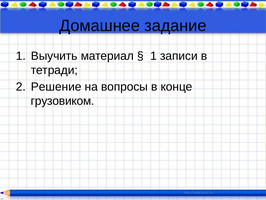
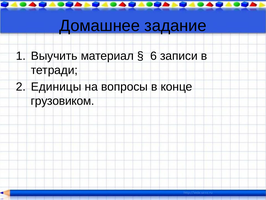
1 at (154, 56): 1 -> 6
Решение: Решение -> Единицы
